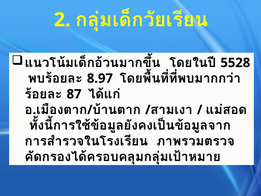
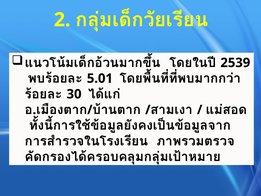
5528: 5528 -> 2539
8.97: 8.97 -> 5.01
87: 87 -> 30
